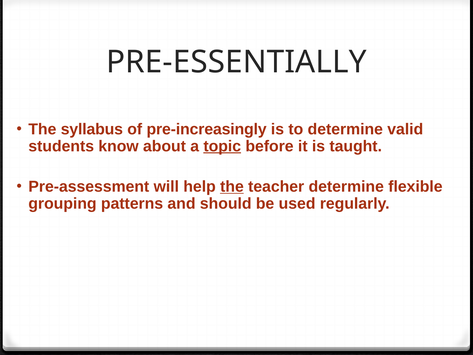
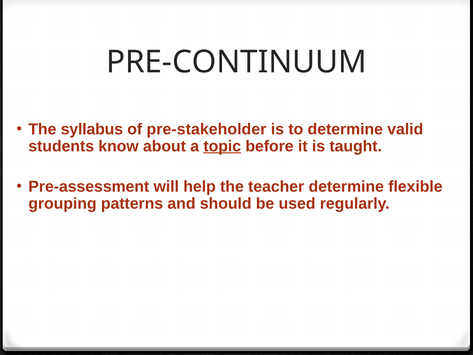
PRE-ESSENTIALLY: PRE-ESSENTIALLY -> PRE-CONTINUUM
pre-increasingly: pre-increasingly -> pre-stakeholder
the at (232, 186) underline: present -> none
